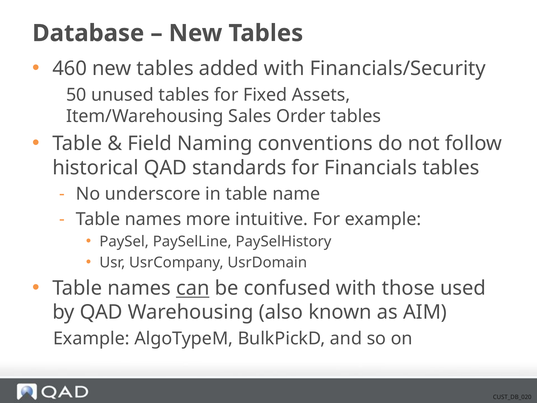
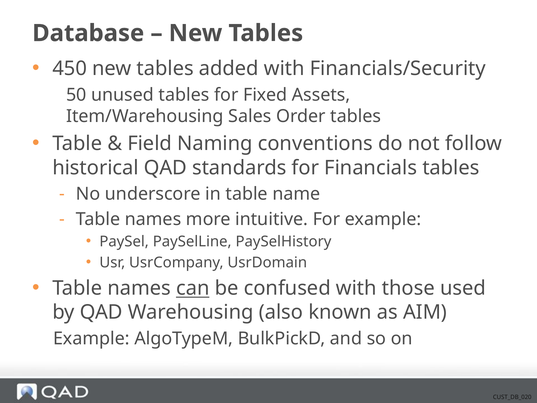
460: 460 -> 450
